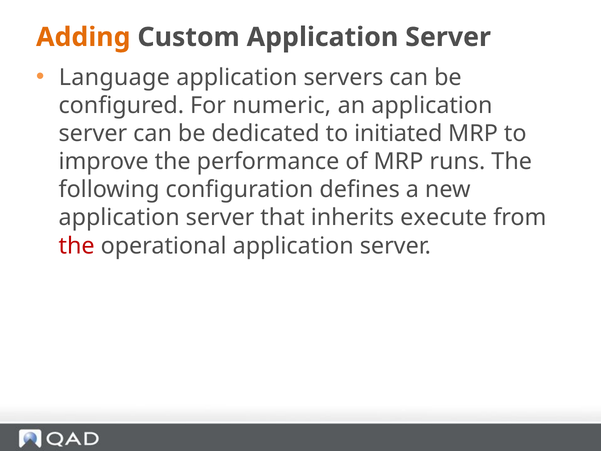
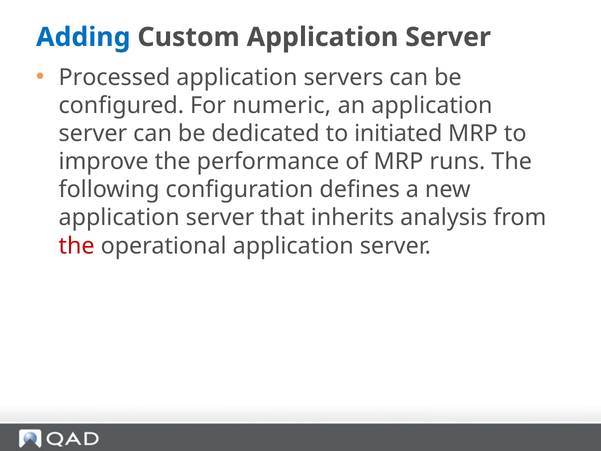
Adding colour: orange -> blue
Language: Language -> Processed
execute: execute -> analysis
